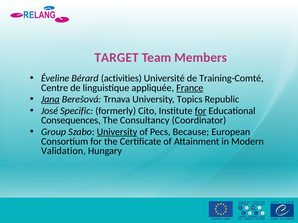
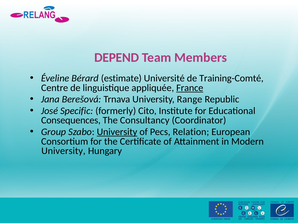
TARGET: TARGET -> DEPEND
activities: activities -> estimate
Jana underline: present -> none
Topics: Topics -> Range
for at (201, 111) underline: present -> none
Because: Because -> Relation
Validation at (63, 151): Validation -> University
